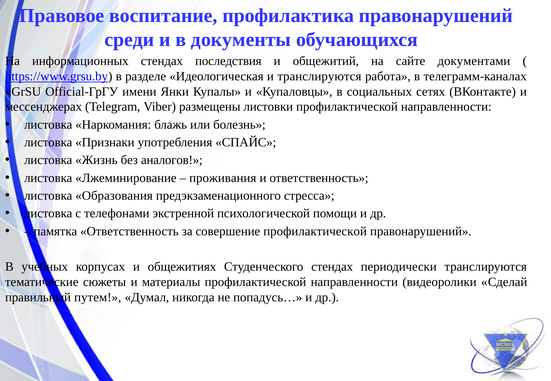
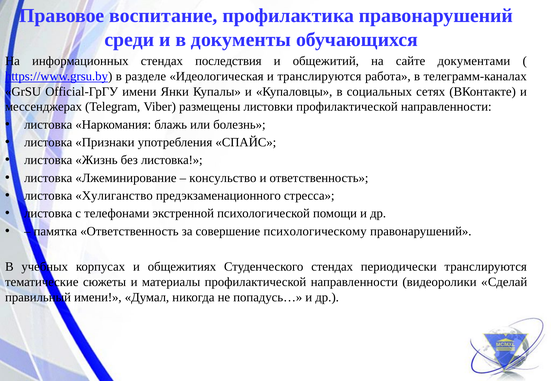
без аналогов: аналогов -> листовка
проживания: проживания -> консульство
Образования: Образования -> Хулиганство
совершение профилактической: профилактической -> психологическому
правильный путем: путем -> имени
